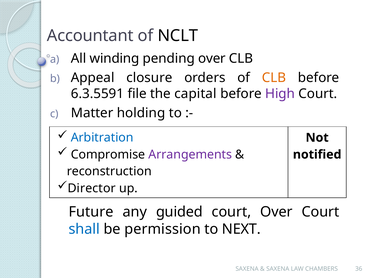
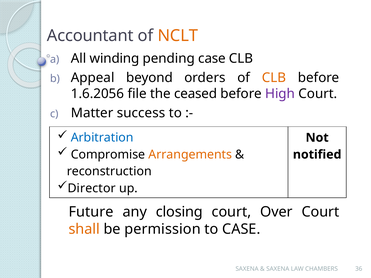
NCLT colour: black -> orange
pending over: over -> case
closure: closure -> beyond
6.3.5591: 6.3.5591 -> 1.6.2056
capital: capital -> ceased
holding: holding -> success
Arrangements colour: purple -> orange
guided: guided -> closing
shall colour: blue -> orange
to NEXT: NEXT -> CASE
